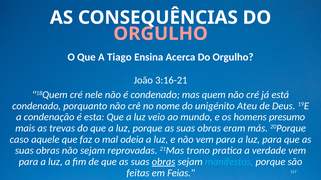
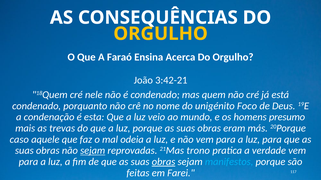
ORGULHO at (161, 34) colour: pink -> yellow
Tiago: Tiago -> Faraó
3:16-21: 3:16-21 -> 3:42-21
Ateu: Ateu -> Foco
sejam at (93, 151) underline: none -> present
Feias: Feias -> Farei
